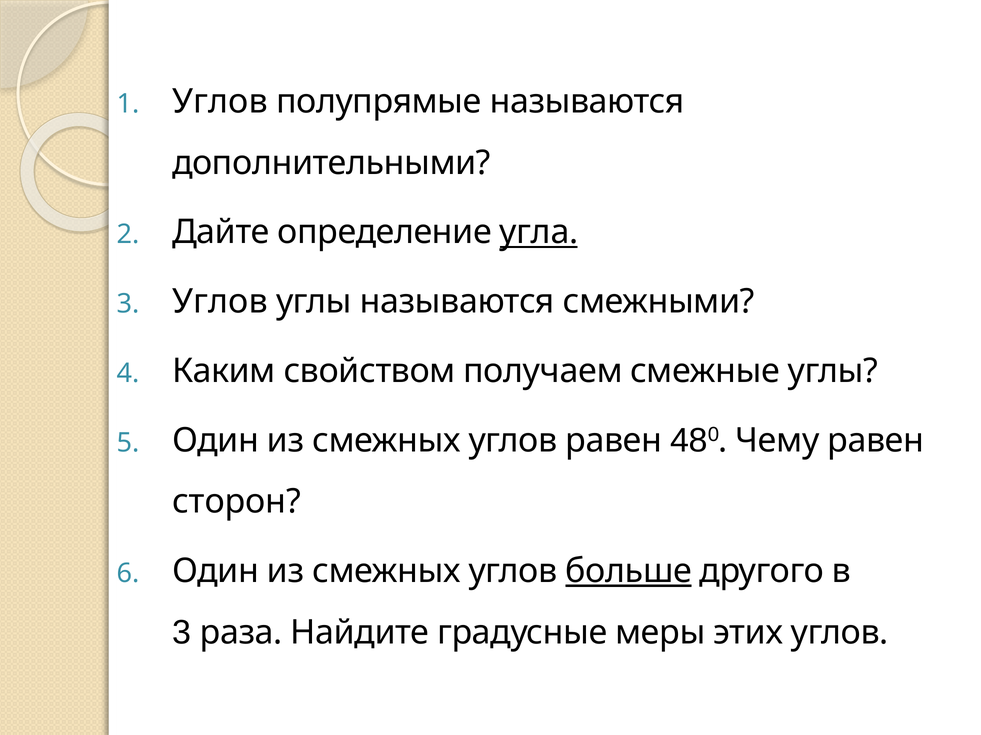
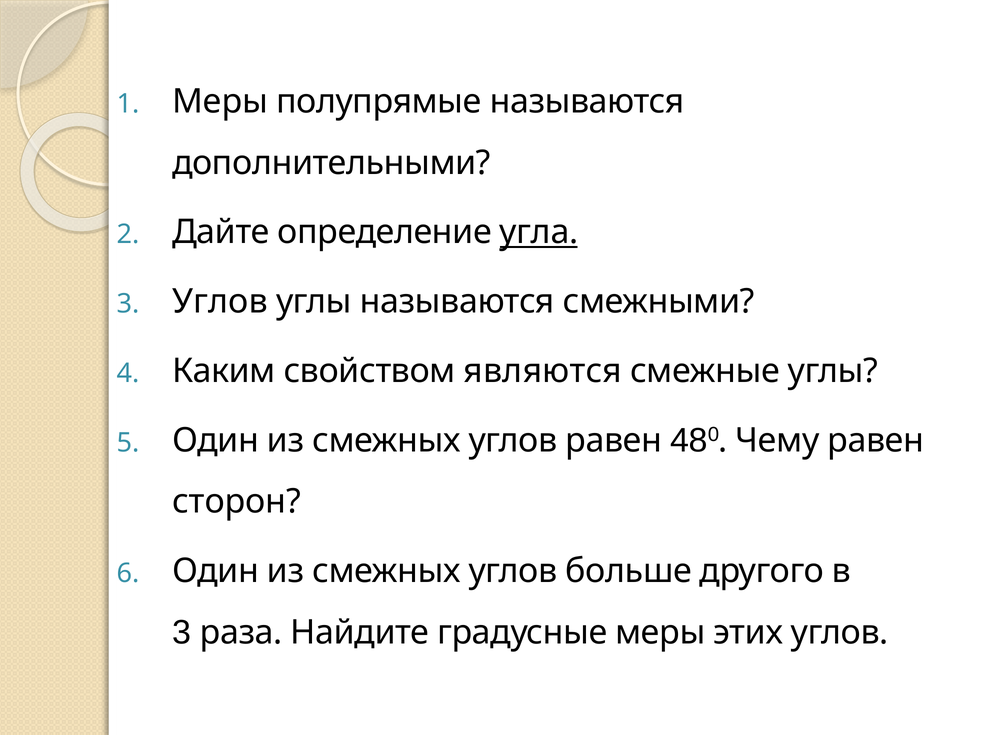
Углов at (220, 102): Углов -> Меры
получаем: получаем -> являются
больше underline: present -> none
